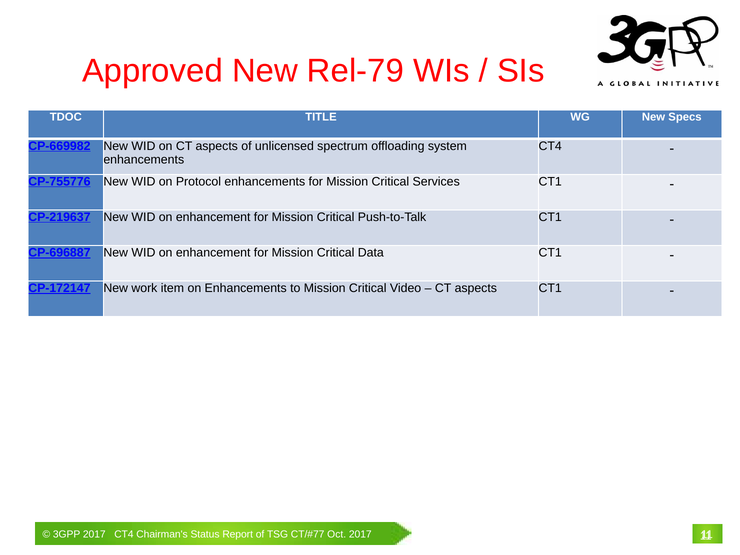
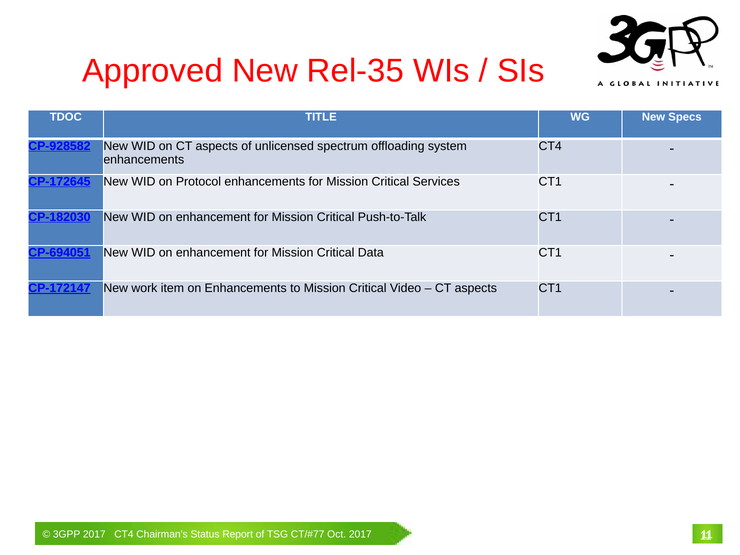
Rel-79: Rel-79 -> Rel-35
CP-669982: CP-669982 -> CP-928582
CP-755776: CP-755776 -> CP-172645
CP-219637: CP-219637 -> CP-182030
CP-696887: CP-696887 -> CP-694051
